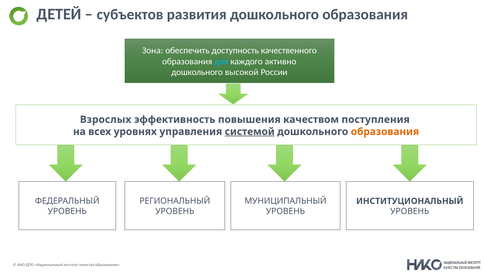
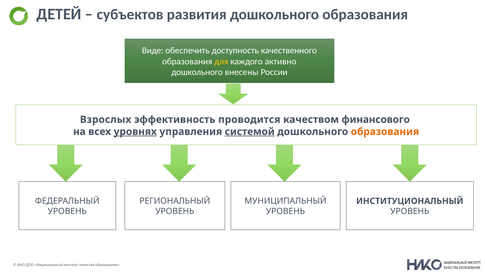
Зона: Зона -> Виде
для colour: light blue -> yellow
высокой: высокой -> внесены
повышения: повышения -> проводится
поступления: поступления -> финансового
уровнях underline: none -> present
